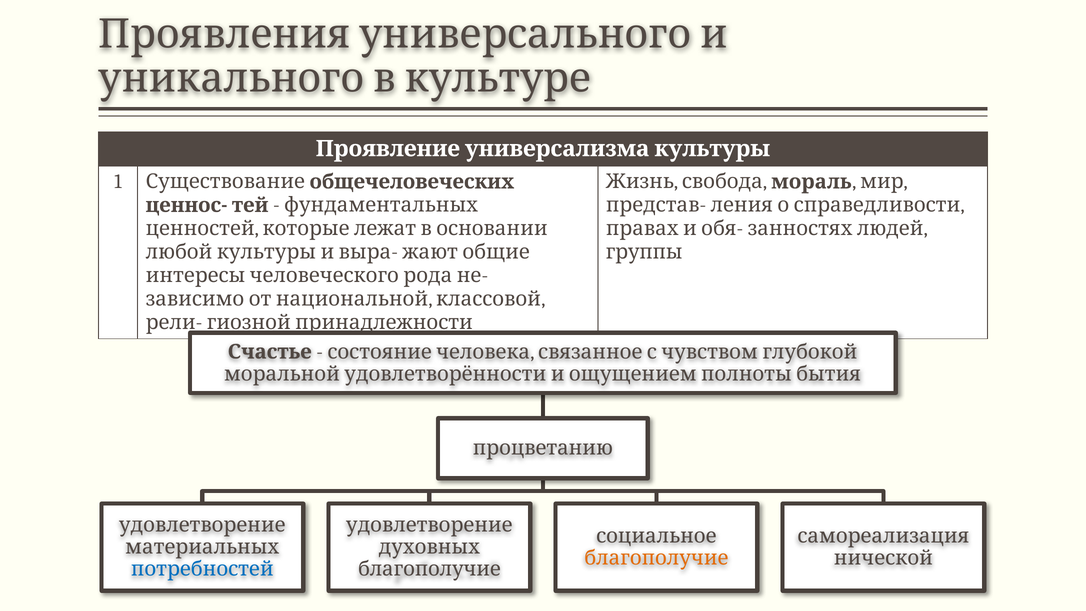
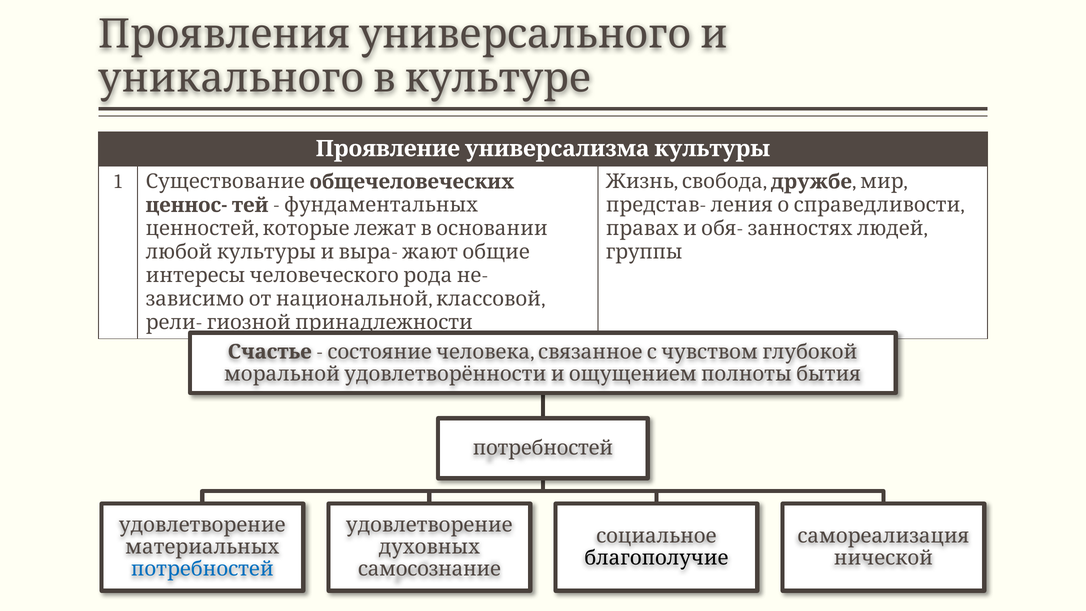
мораль: мораль -> дружбе
процветанию at (543, 448): процветанию -> потребностей
благополучие at (656, 558) colour: orange -> black
благополучие at (429, 569): благополучие -> самосознание
